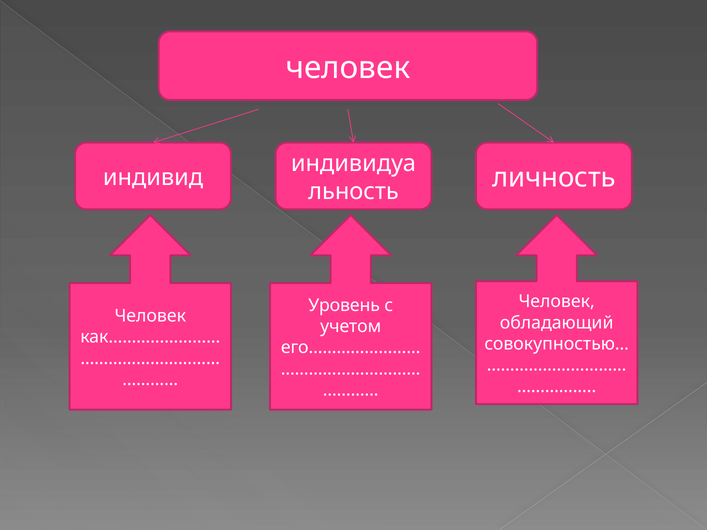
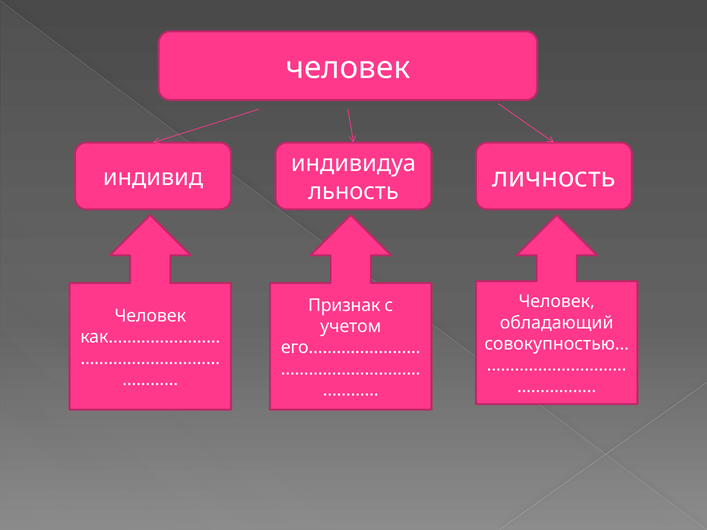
Уровень: Уровень -> Признак
